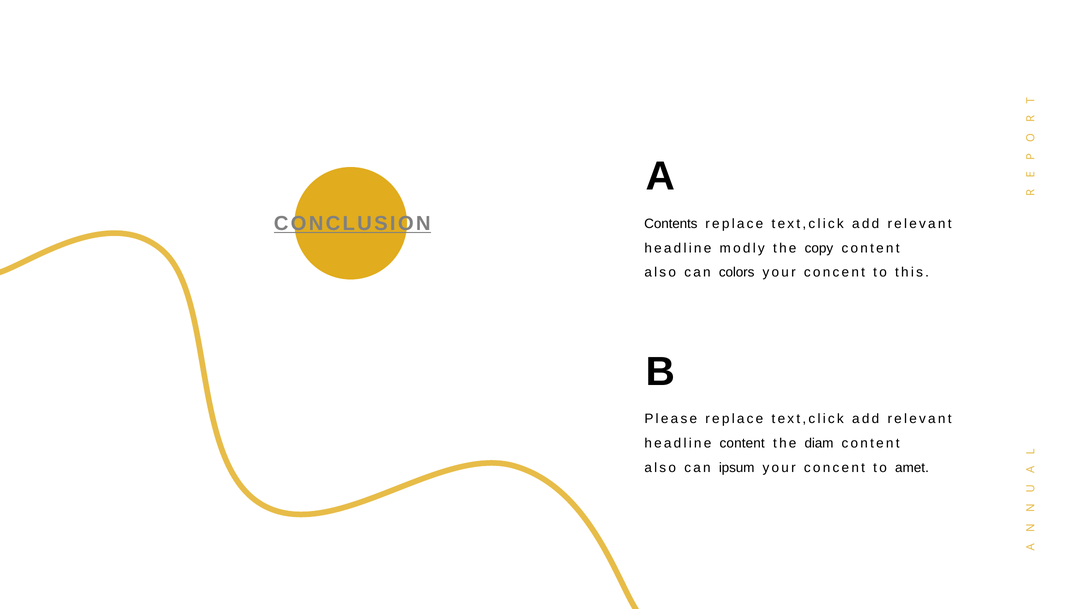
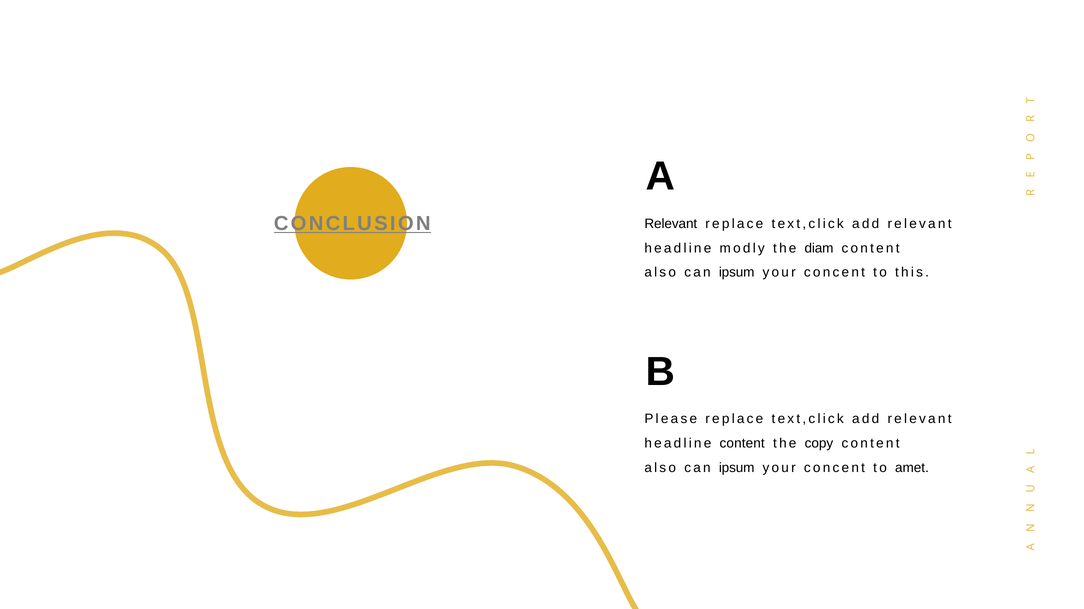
Contents at (671, 224): Contents -> Relevant
copy: copy -> diam
colors at (737, 273): colors -> ipsum
diam: diam -> copy
